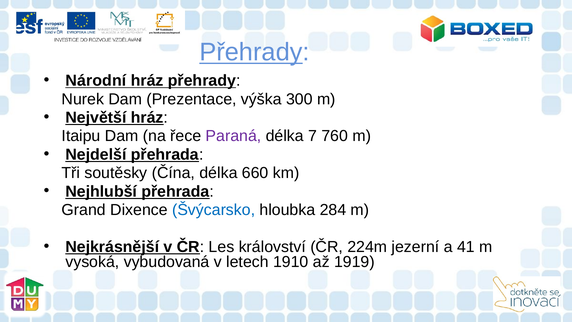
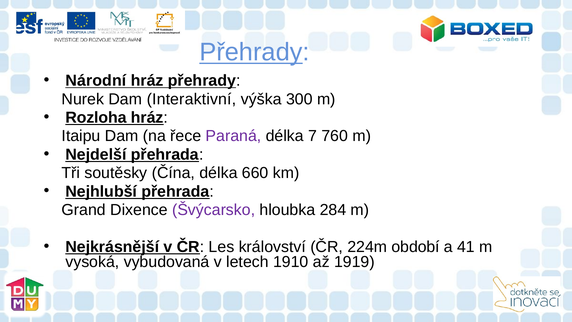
Prezentace: Prezentace -> Interaktivní
Největší: Největší -> Rozloha
Švýcarsko colour: blue -> purple
jezerní: jezerní -> období
